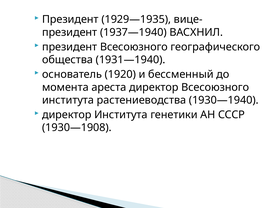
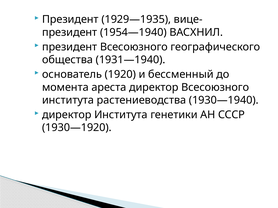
1937—1940: 1937—1940 -> 1954—1940
1930—1908: 1930—1908 -> 1930—1920
